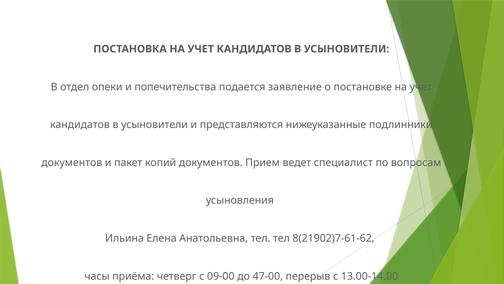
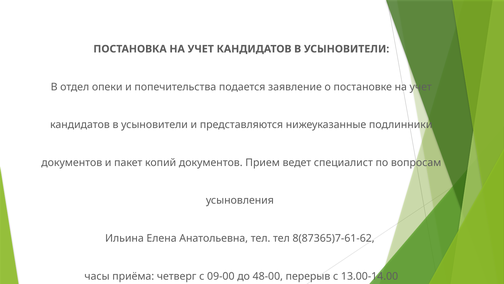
8(21902)7-61-62: 8(21902)7-61-62 -> 8(87365)7-61-62
47-00: 47-00 -> 48-00
